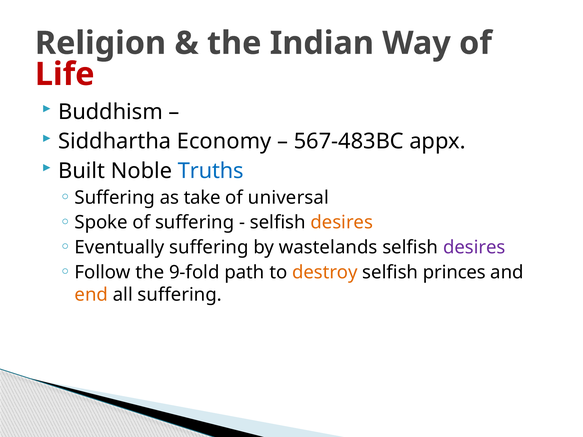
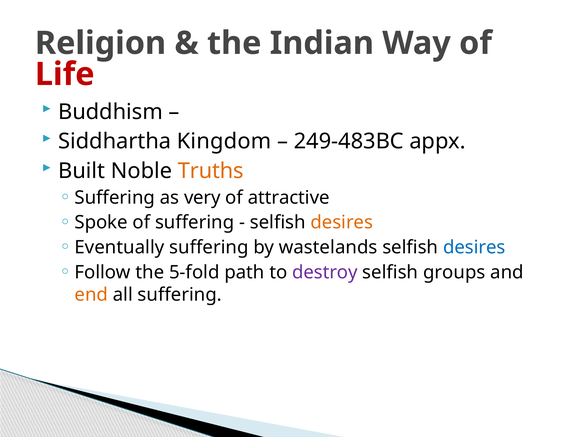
Economy: Economy -> Kingdom
567-483BC: 567-483BC -> 249-483BC
Truths colour: blue -> orange
take: take -> very
universal: universal -> attractive
desires at (474, 248) colour: purple -> blue
9-fold: 9-fold -> 5-fold
destroy colour: orange -> purple
princes: princes -> groups
